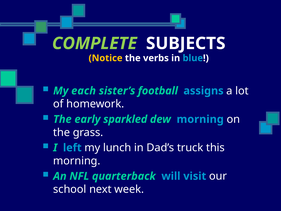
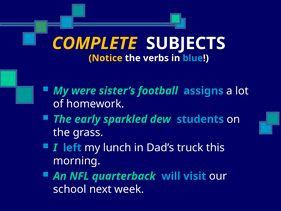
COMPLETE colour: light green -> yellow
each: each -> were
dew morning: morning -> students
